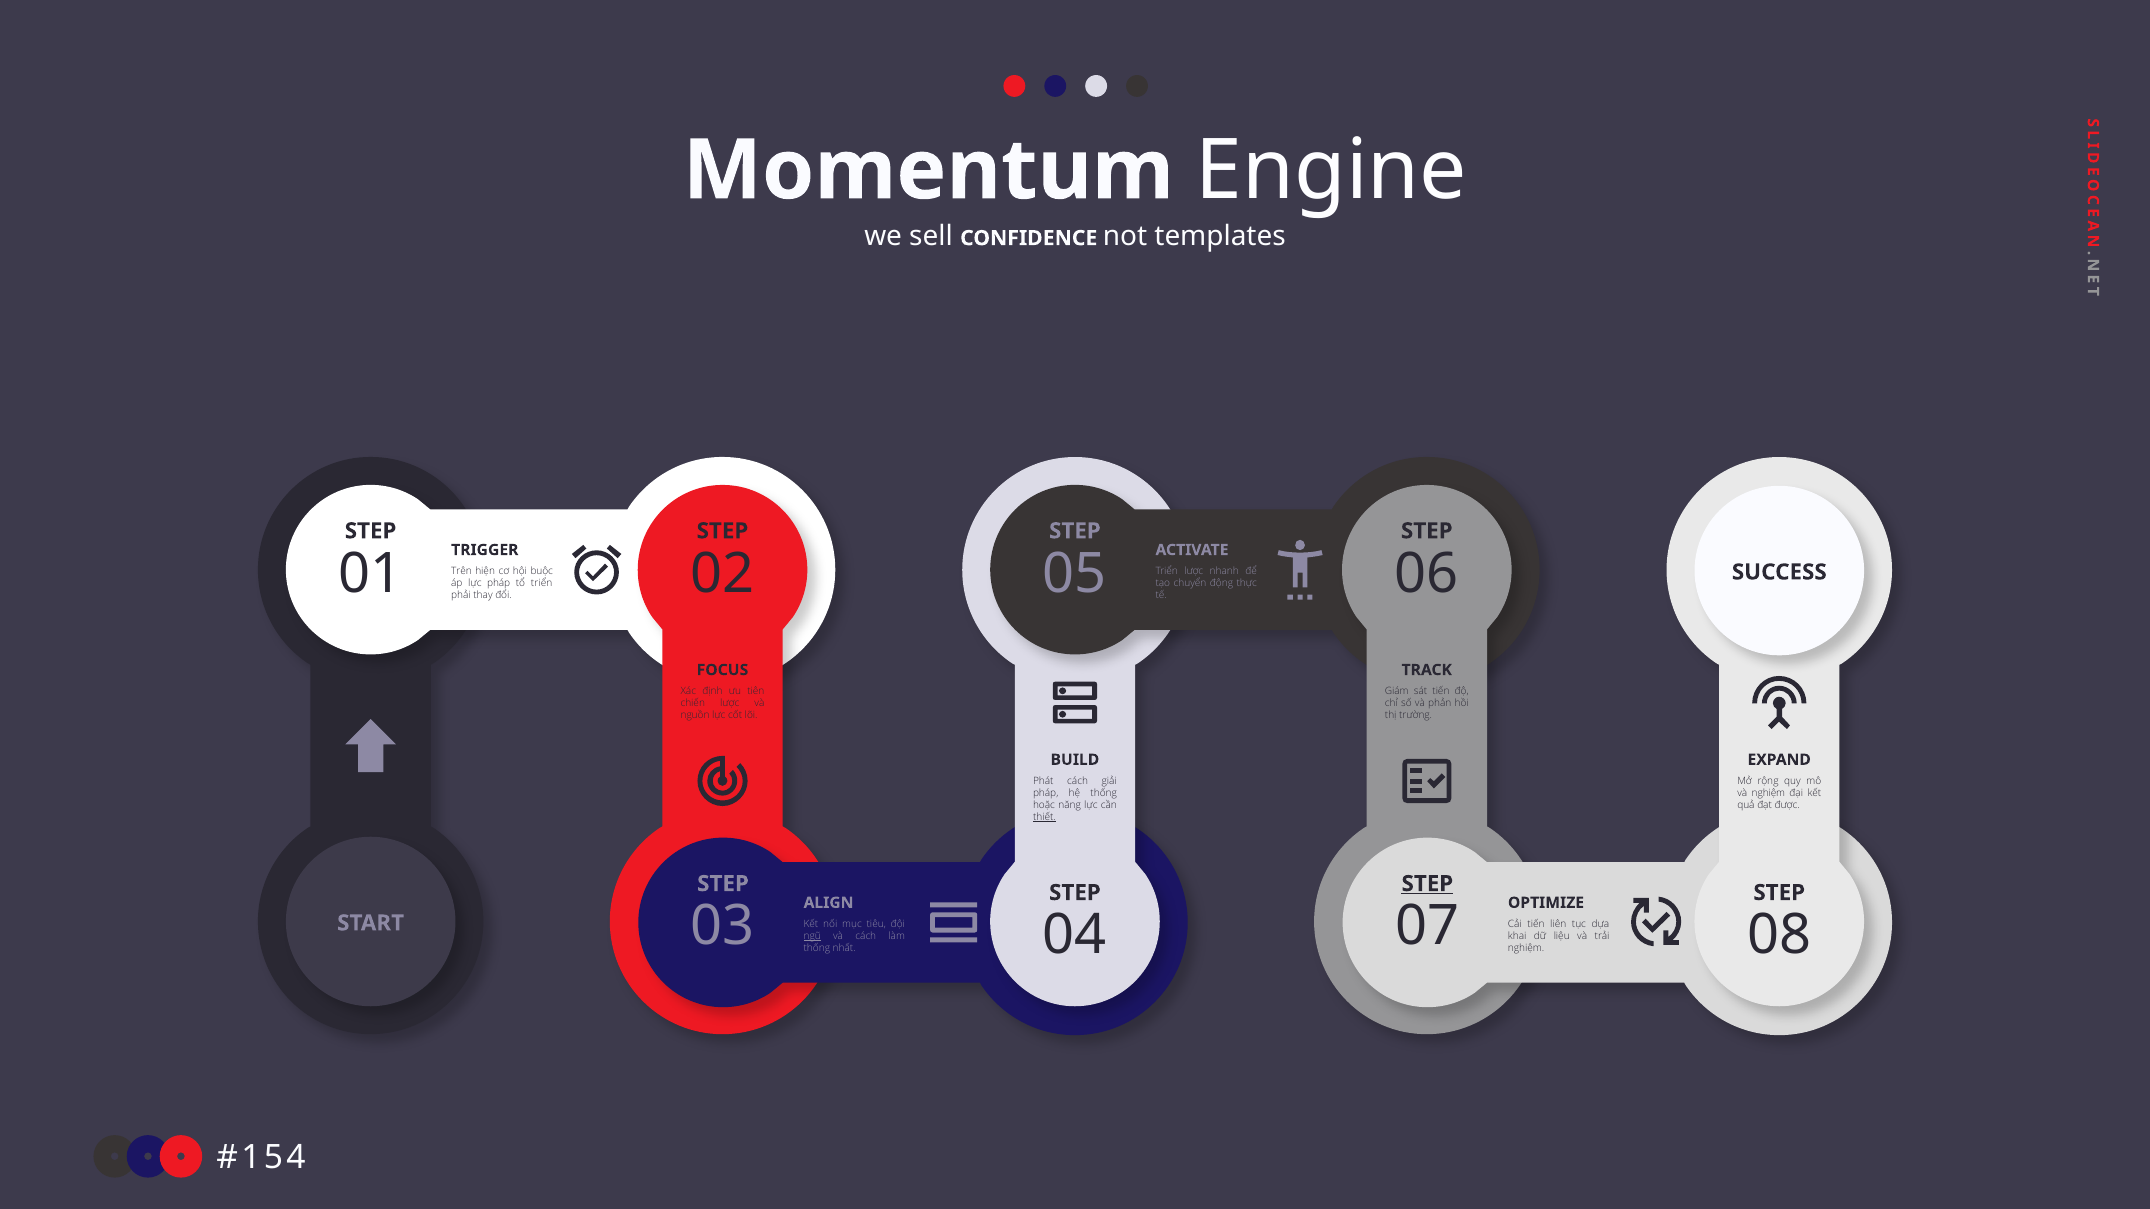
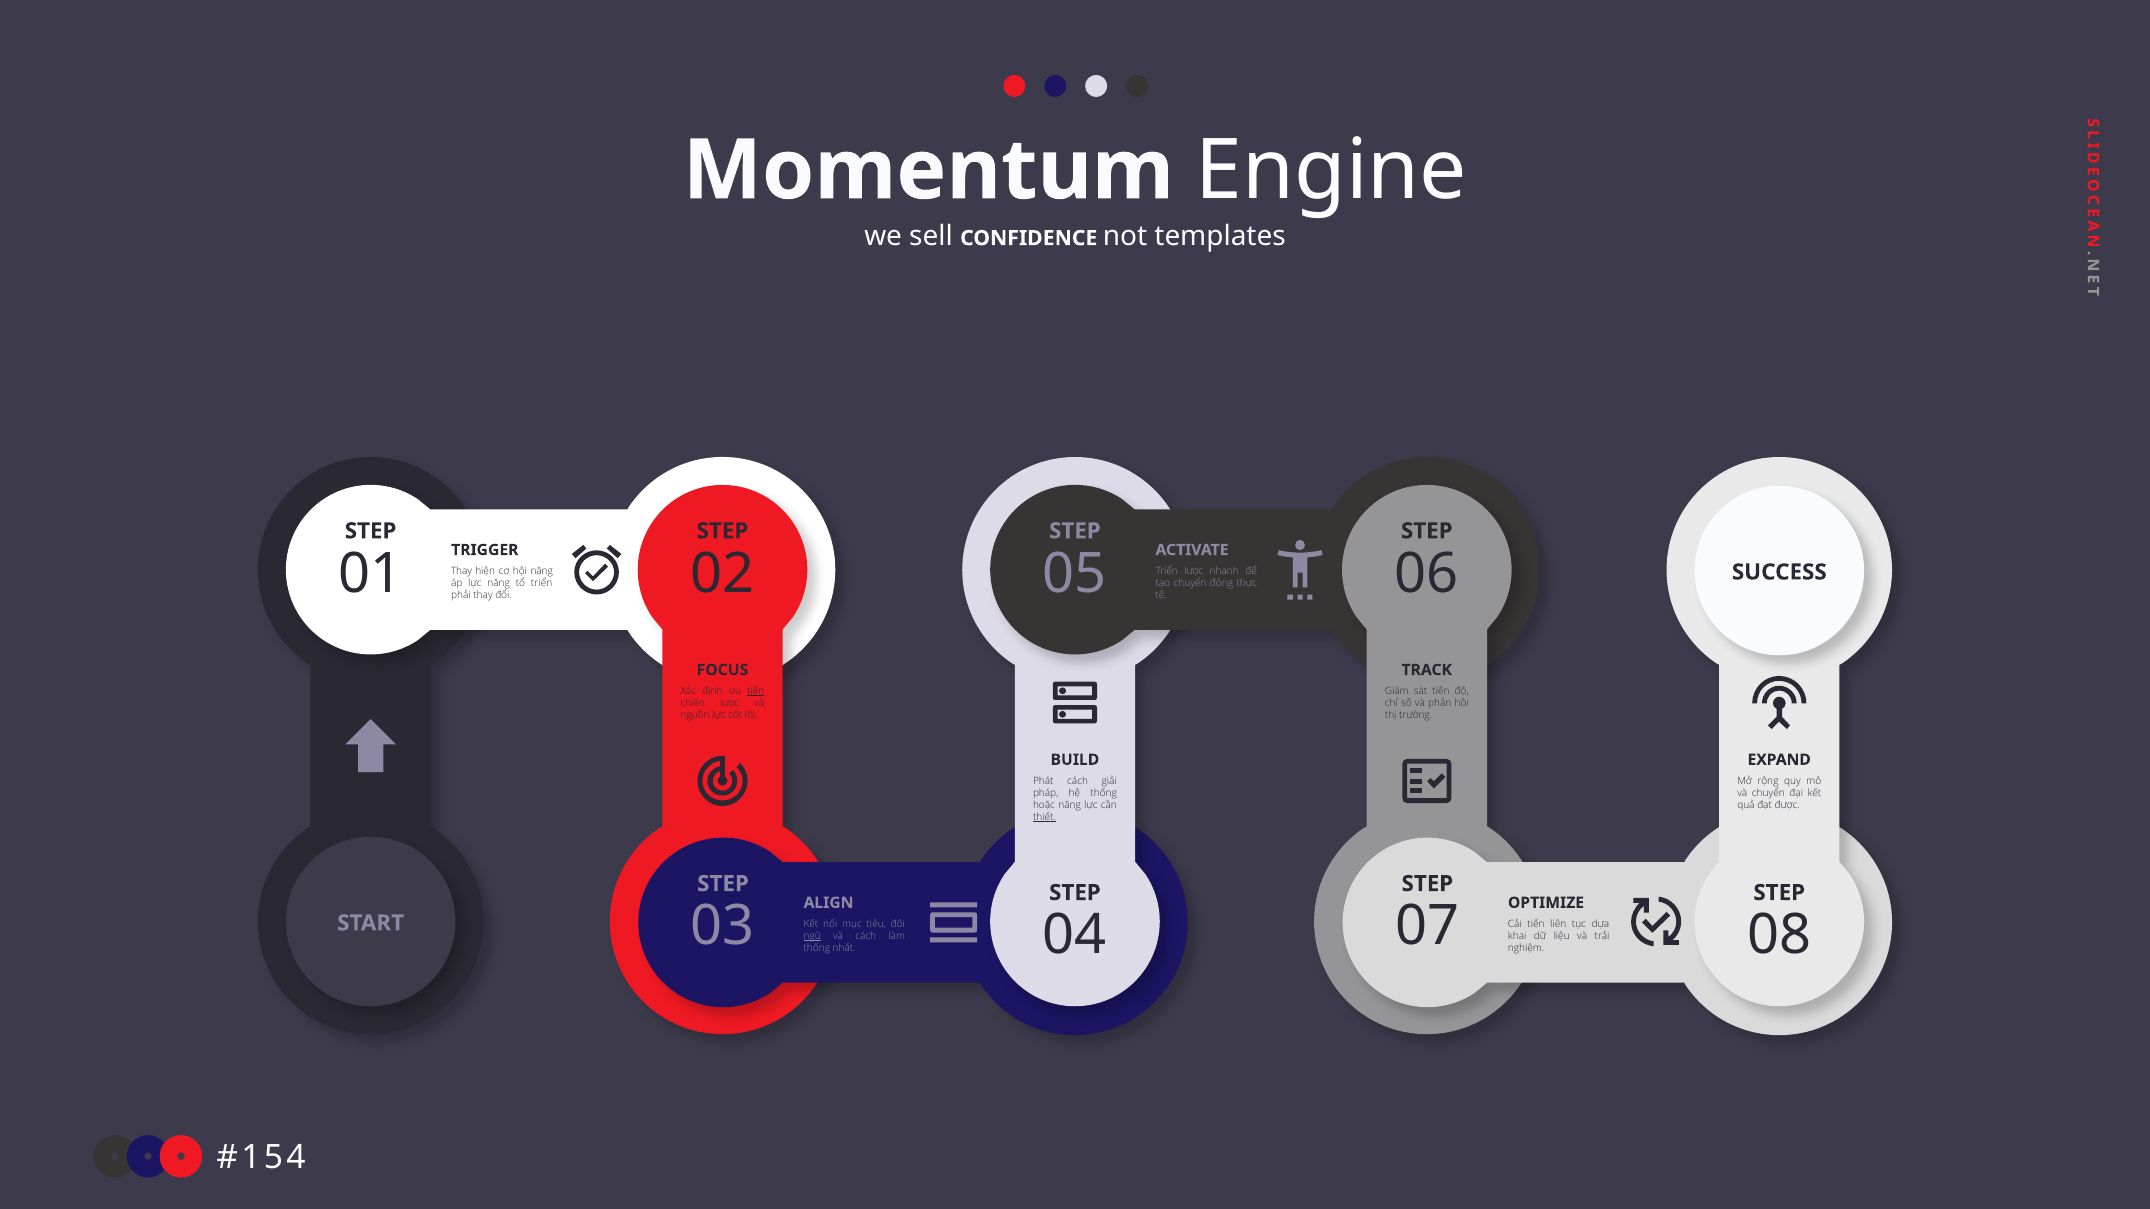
Trên at (461, 571): Trên -> Thay
hội buộc: buộc -> năng
lực pháp: pháp -> năng
tiên underline: none -> present
và nghiệm: nghiệm -> chuyển
STEP at (1427, 884) underline: present -> none
